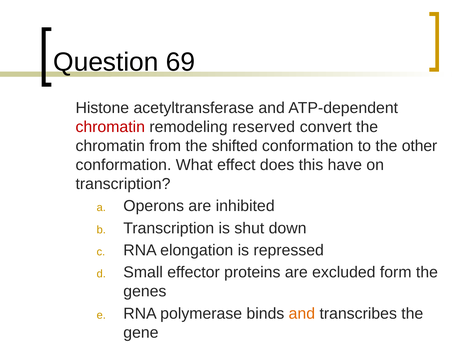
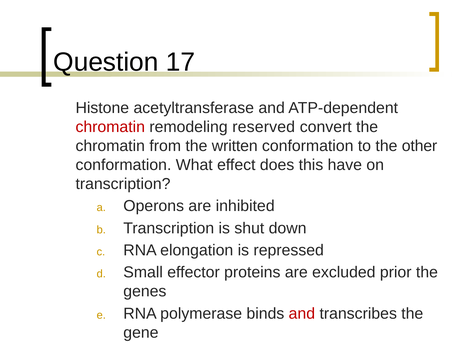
69: 69 -> 17
shifted: shifted -> written
form: form -> prior
and at (302, 314) colour: orange -> red
